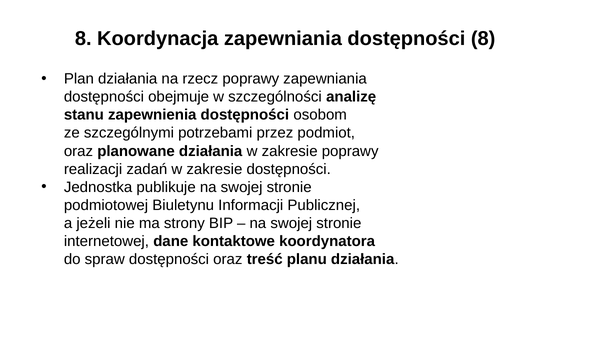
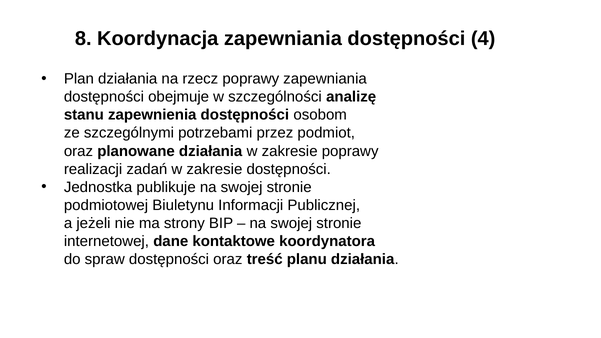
dostępności 8: 8 -> 4
